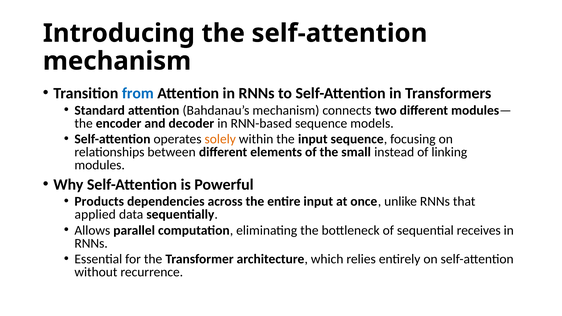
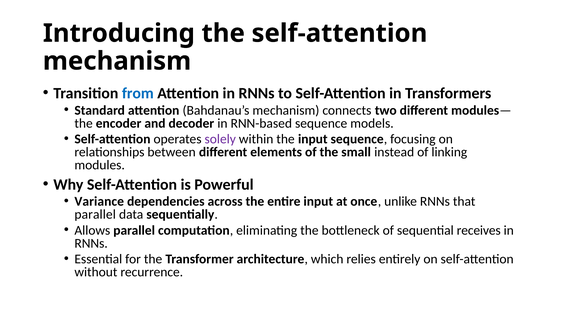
solely colour: orange -> purple
Products: Products -> Variance
applied at (95, 215): applied -> parallel
